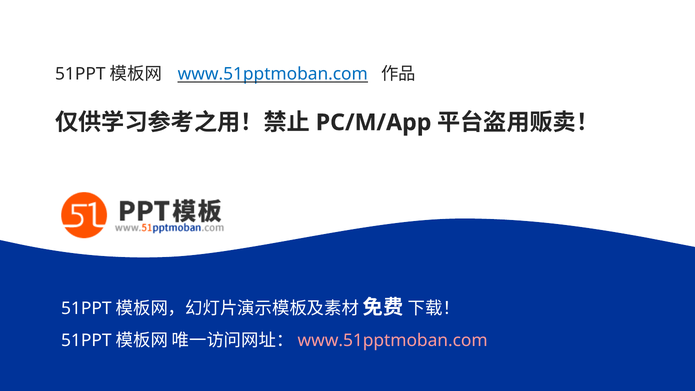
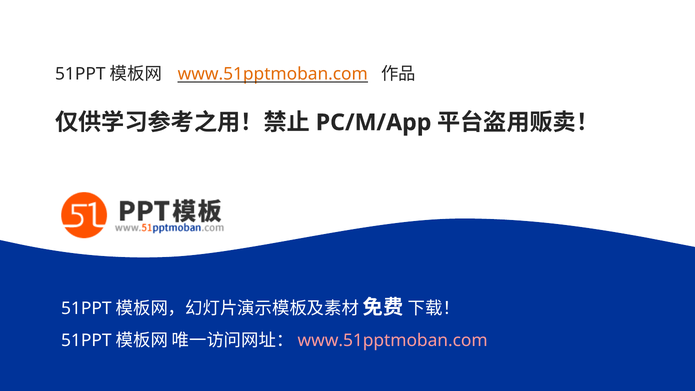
www.51pptmoban.com at (273, 74) colour: blue -> orange
